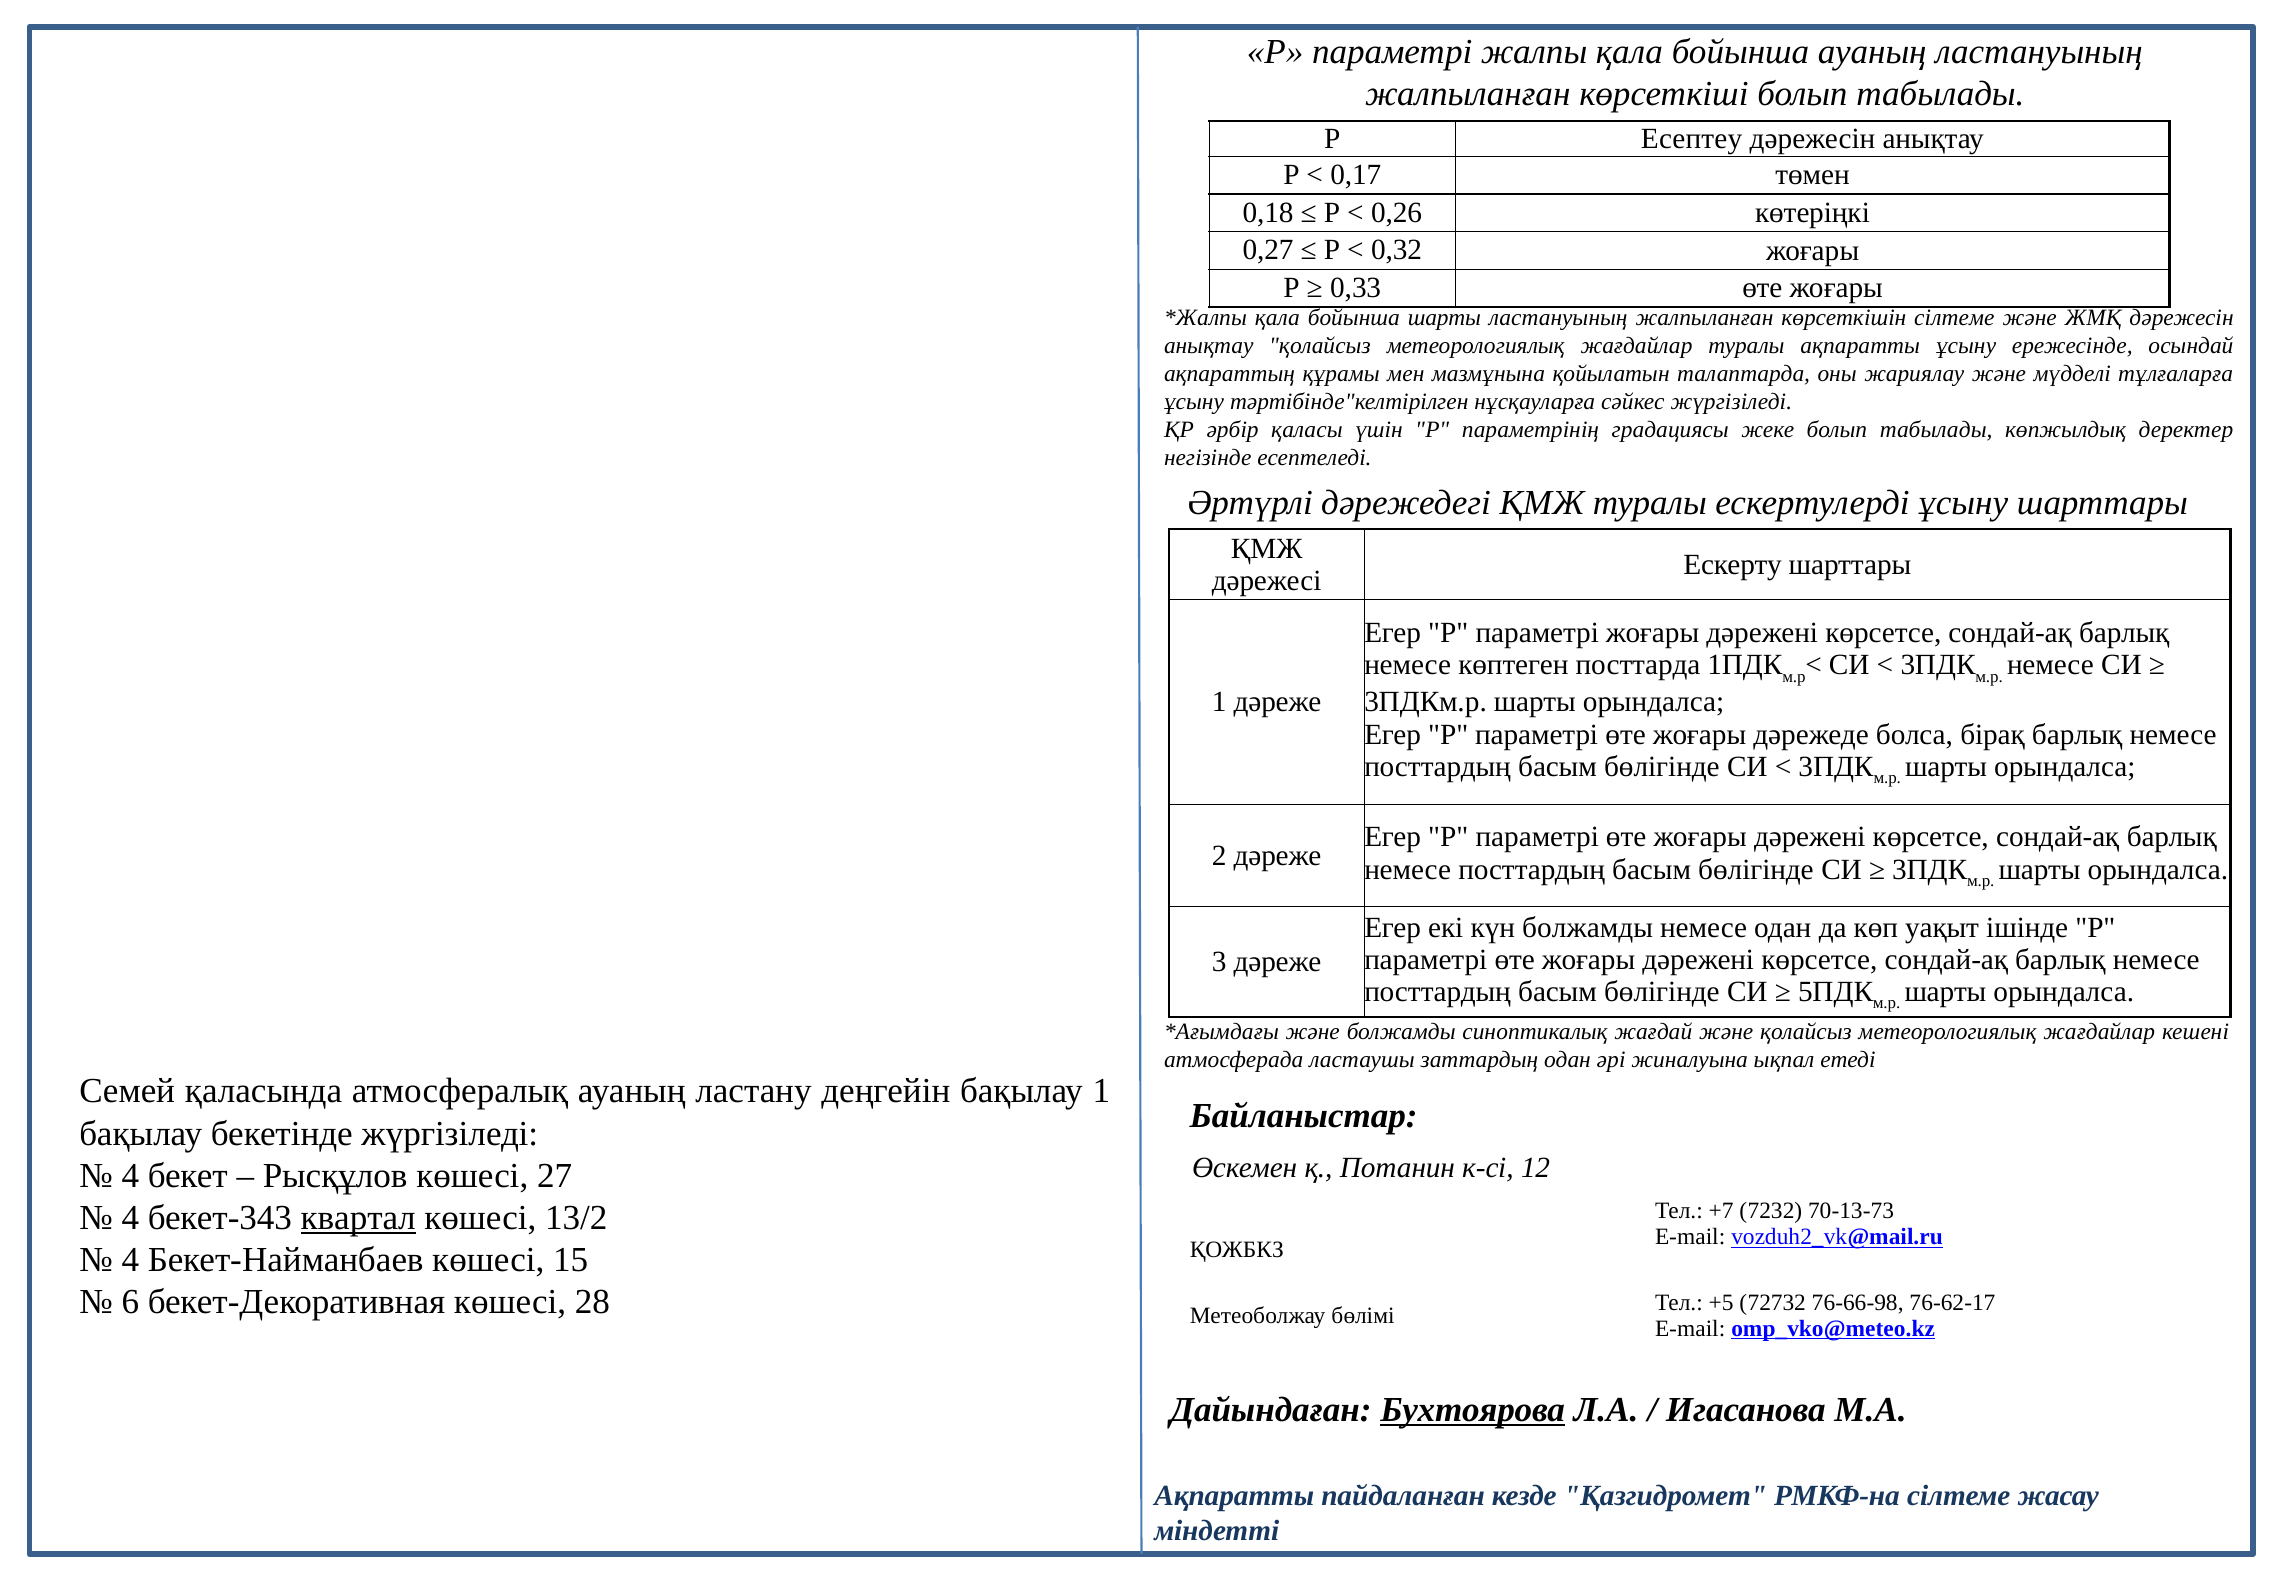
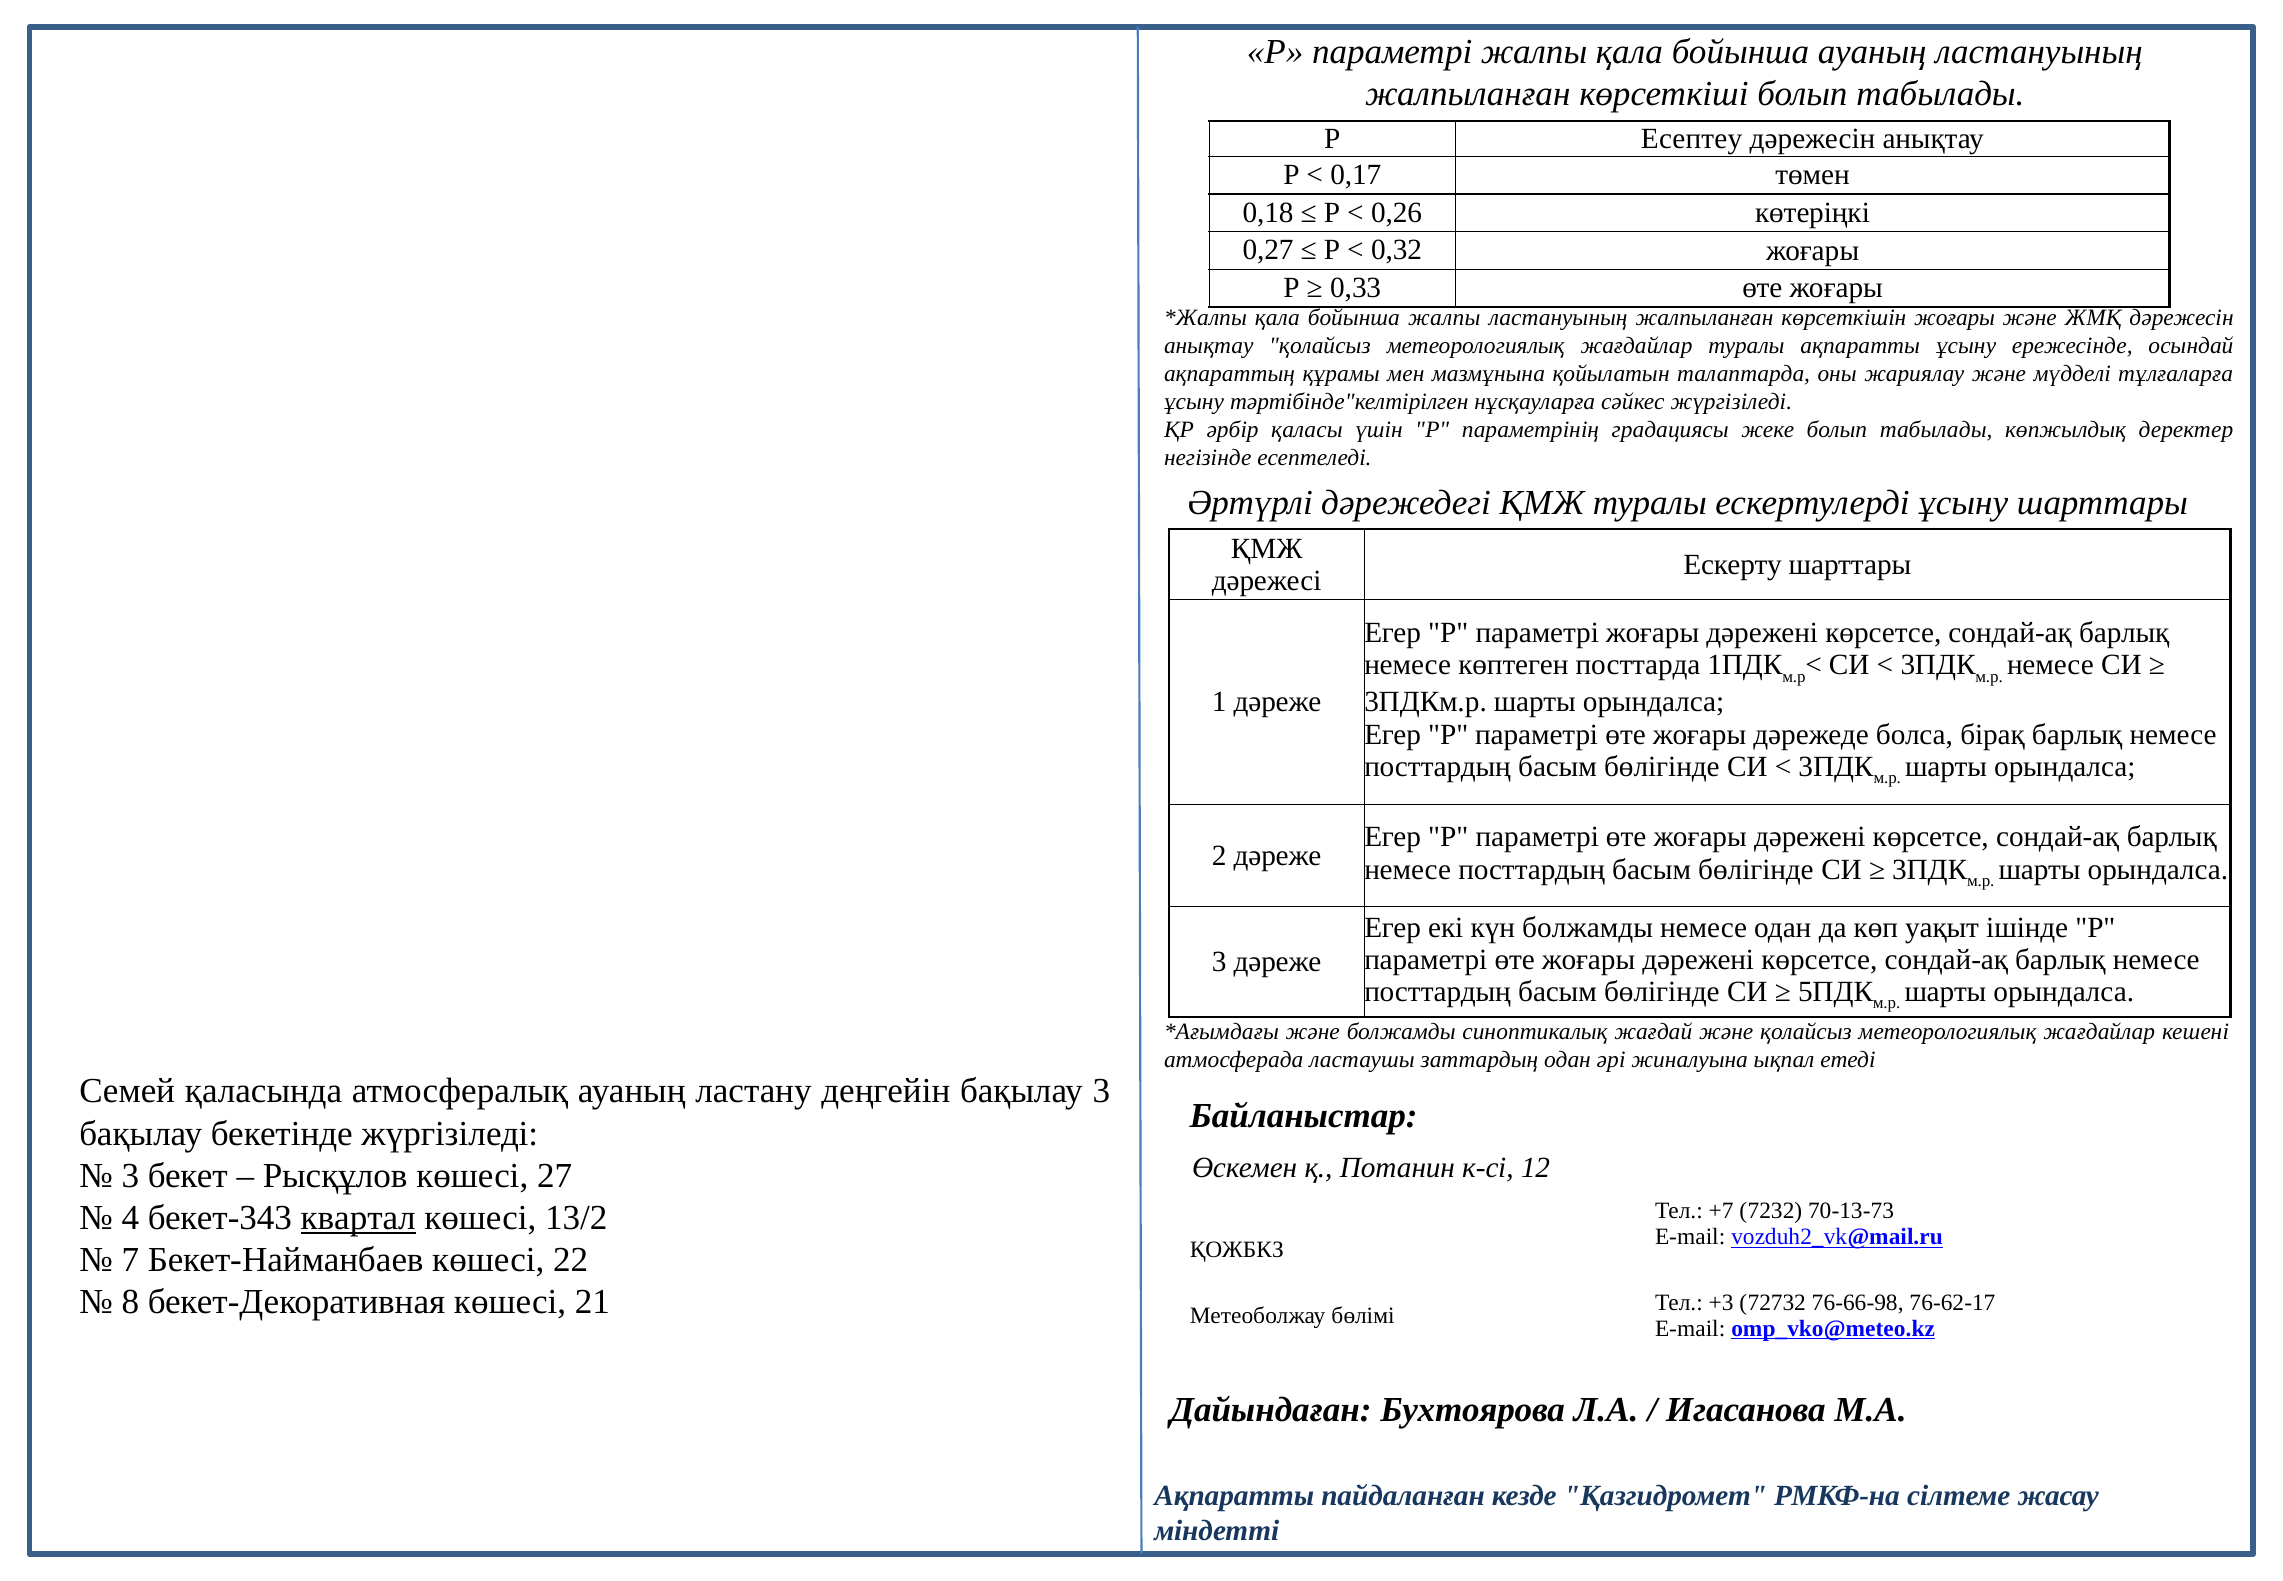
бойынша шарты: шарты -> жалпы
көрсеткішін сілтеме: сілтеме -> жоғары
бақылау 1: 1 -> 3
4 at (130, 1175): 4 -> 3
4 at (130, 1260): 4 -> 7
15: 15 -> 22
6: 6 -> 8
28: 28 -> 21
+5: +5 -> +3
Бухтоярова underline: present -> none
